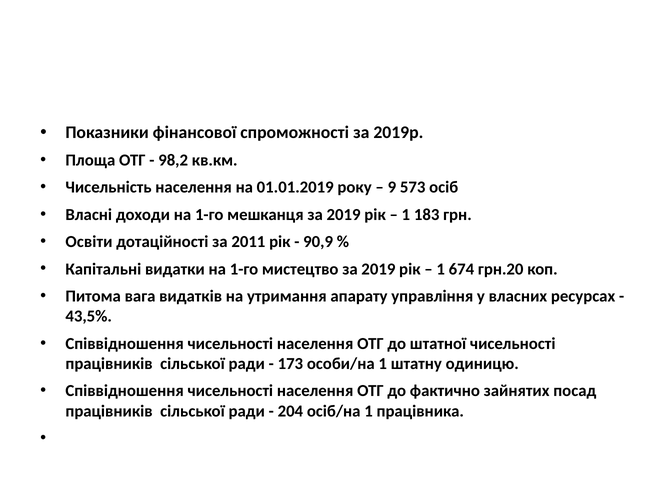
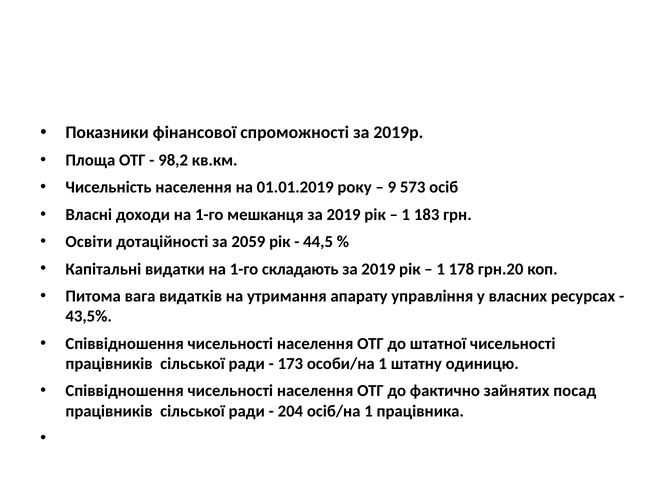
2011: 2011 -> 2059
90,9: 90,9 -> 44,5
мистецтво: мистецтво -> складають
674: 674 -> 178
